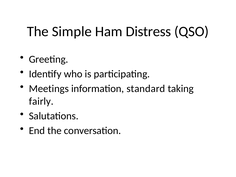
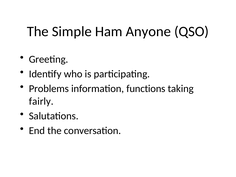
Distress: Distress -> Anyone
Meetings: Meetings -> Problems
standard: standard -> functions
